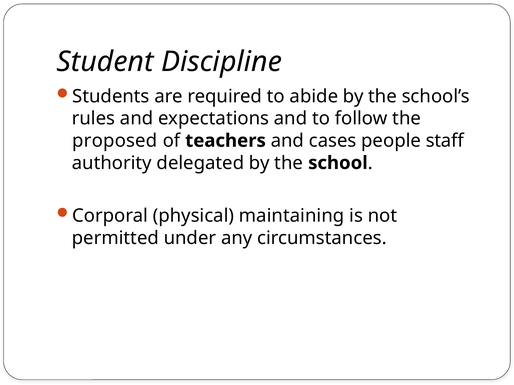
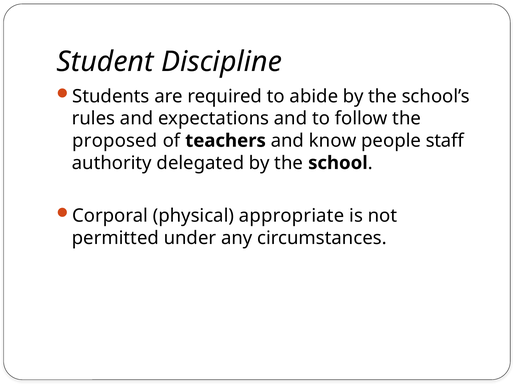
cases: cases -> know
maintaining: maintaining -> appropriate
